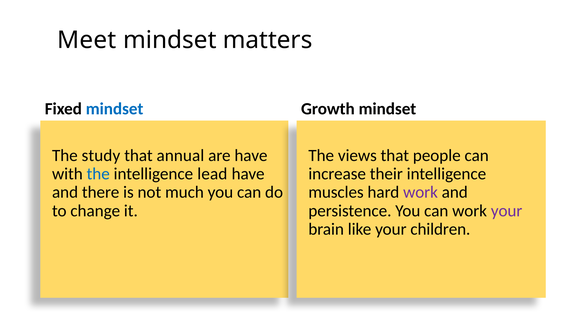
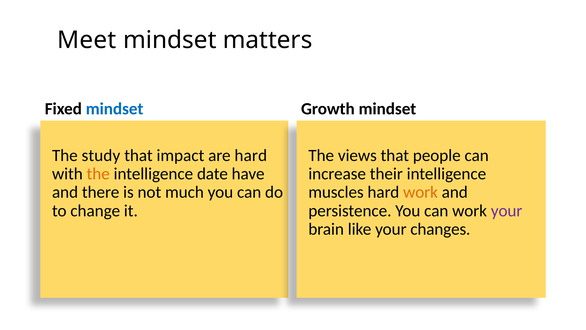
annual: annual -> impact
are have: have -> hard
the at (98, 174) colour: blue -> orange
lead: lead -> date
work at (421, 192) colour: purple -> orange
children: children -> changes
